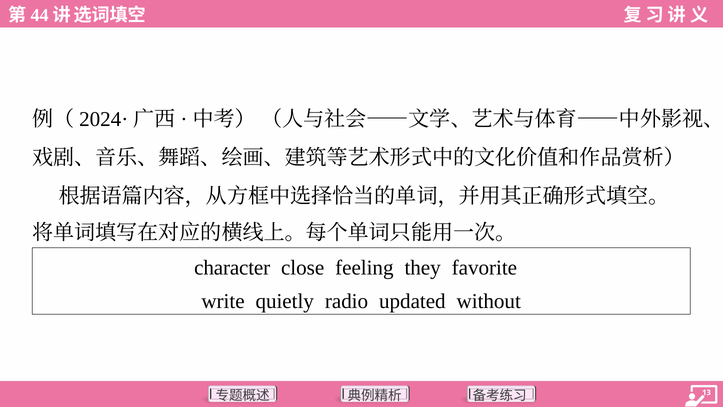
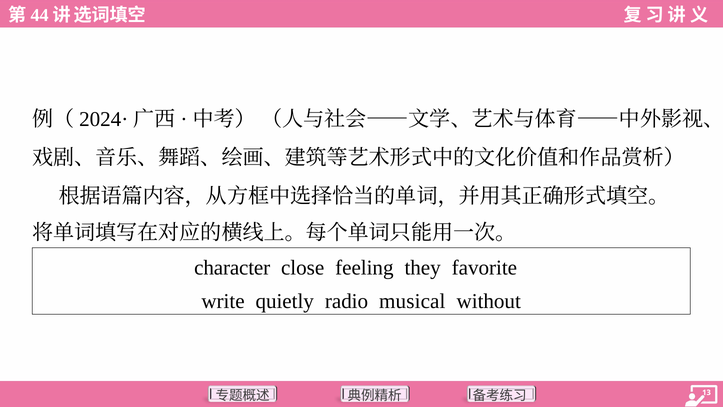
updated: updated -> musical
